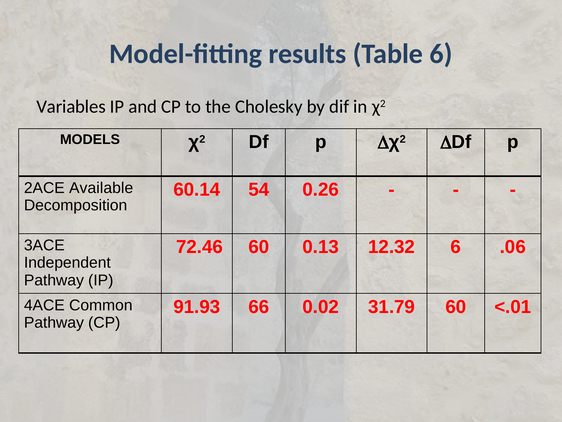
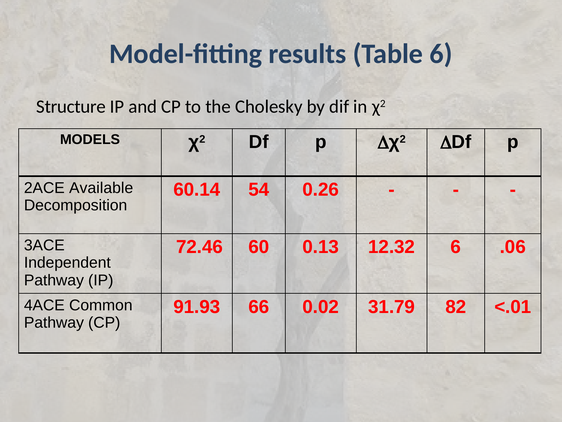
Variables: Variables -> Structure
31.79 60: 60 -> 82
